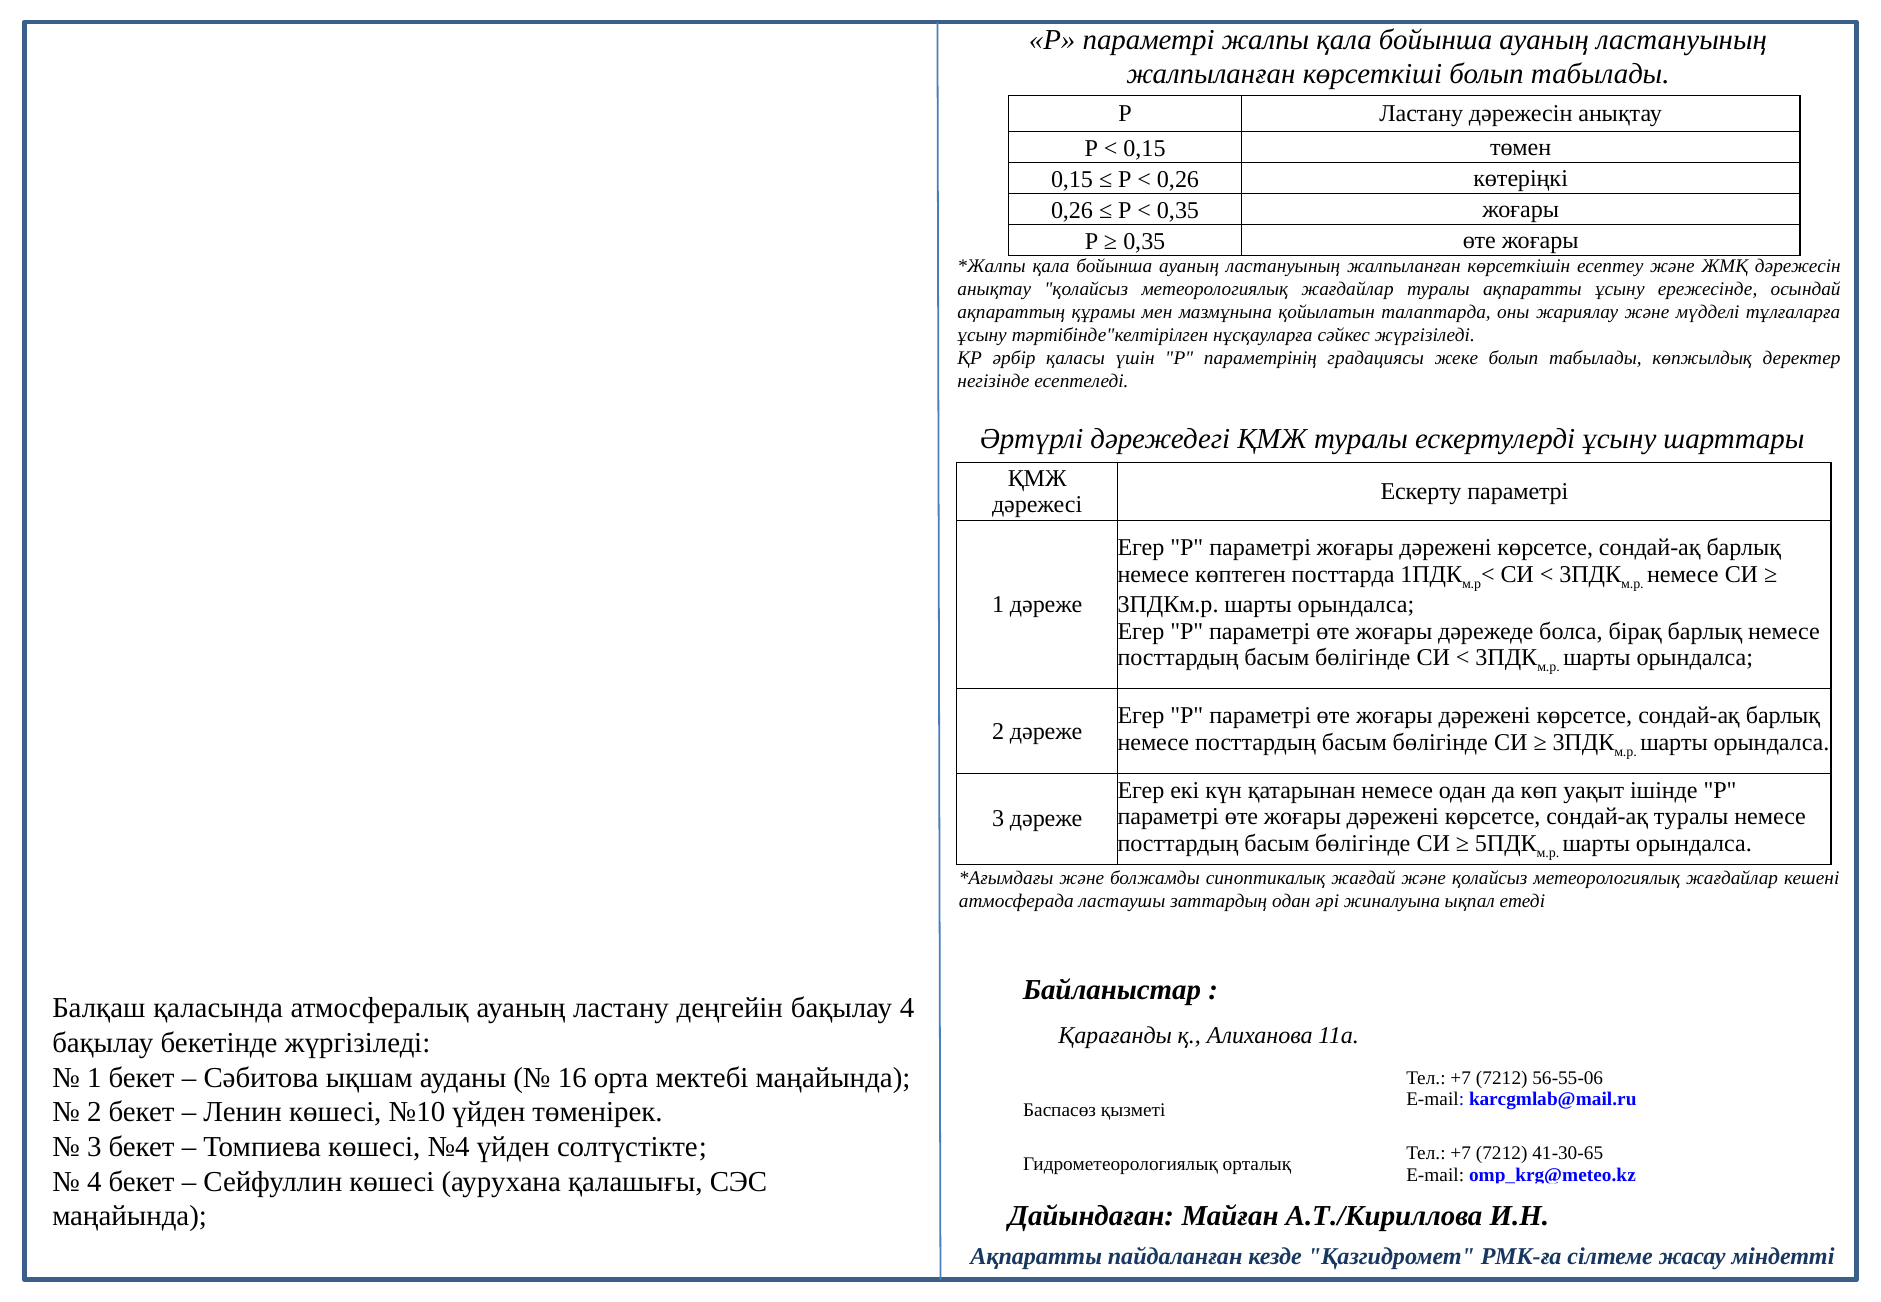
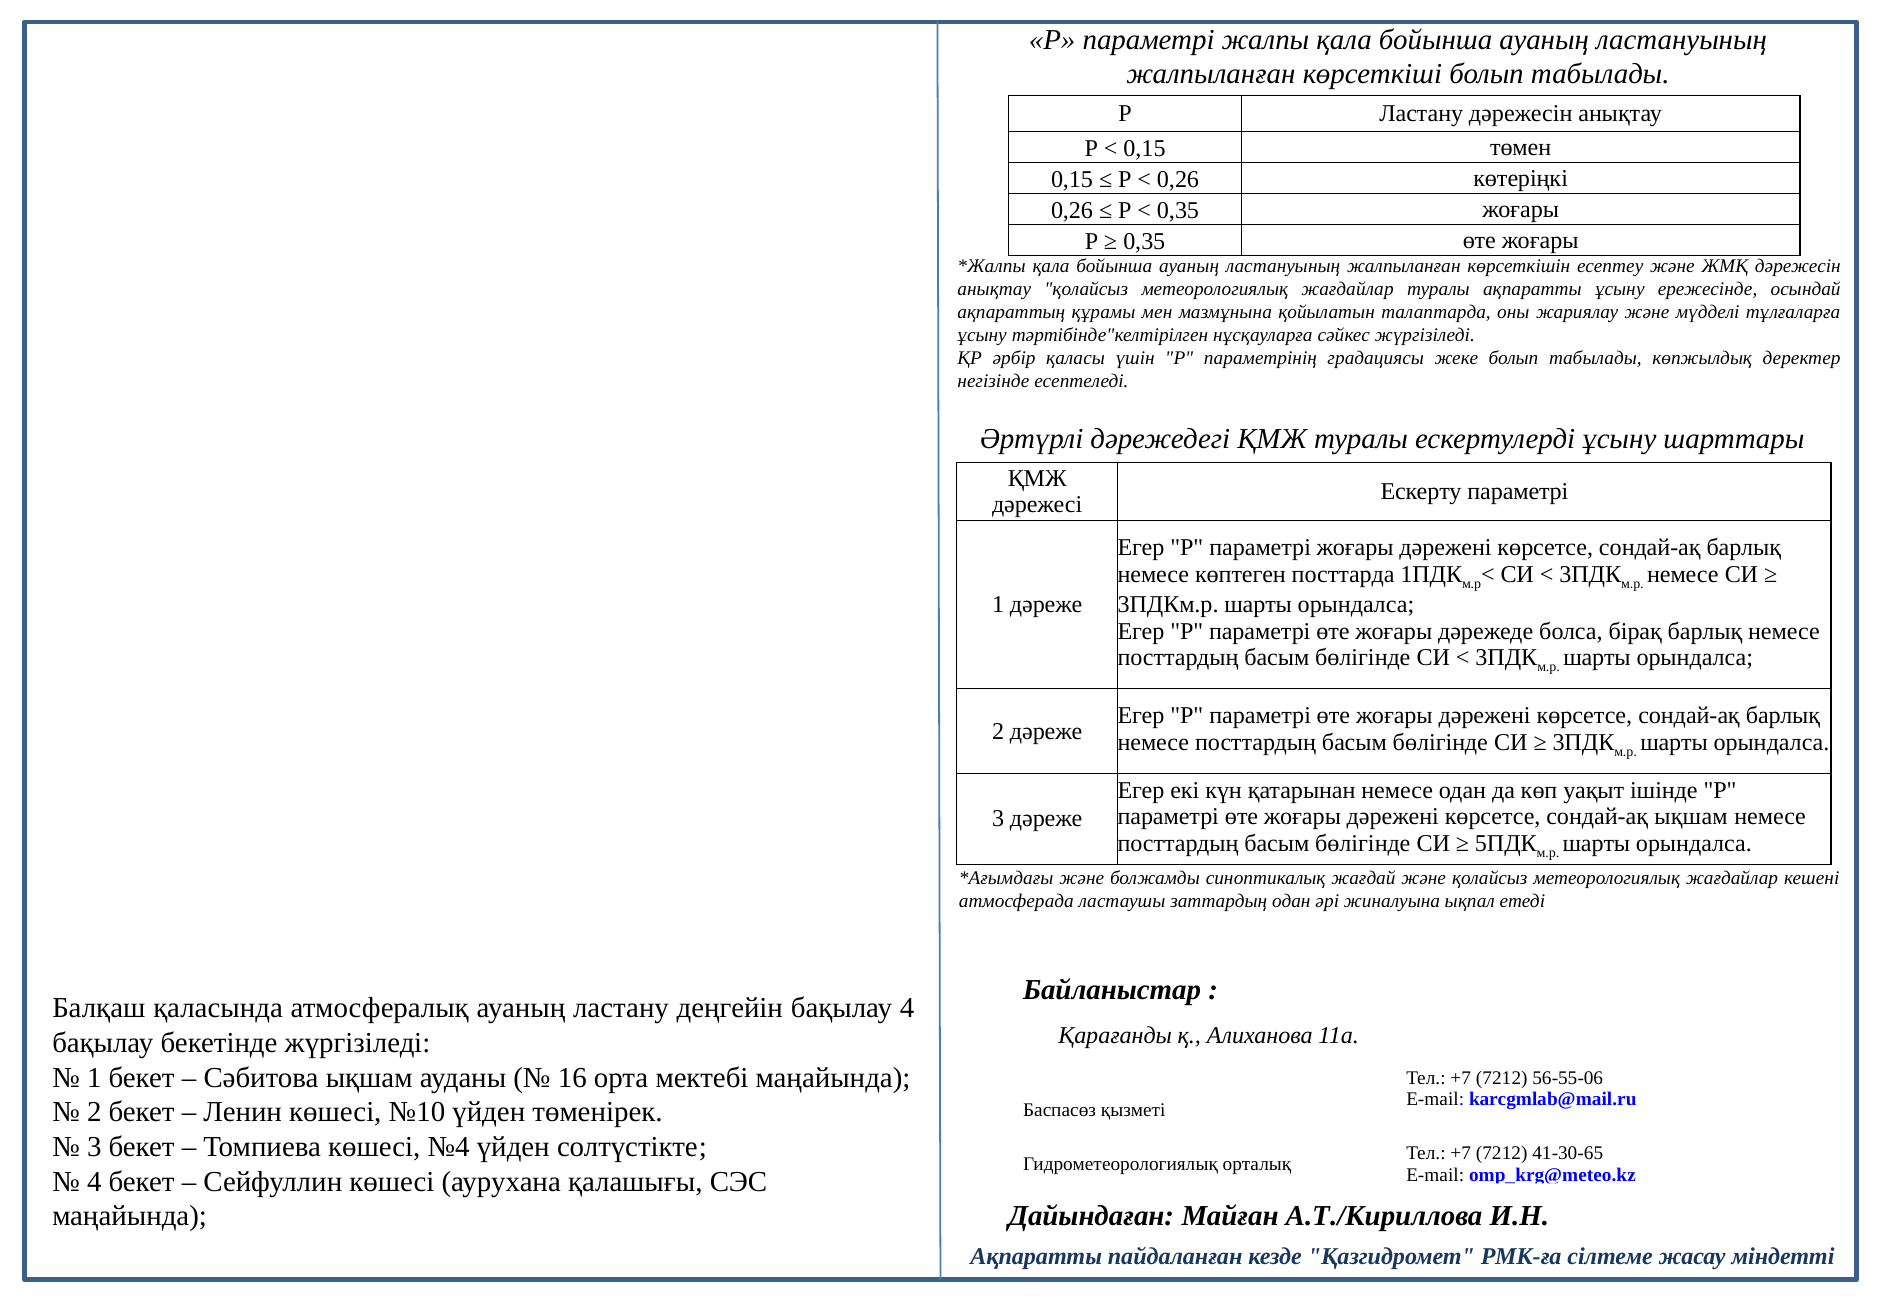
сондай-ақ туралы: туралы -> ықшам
